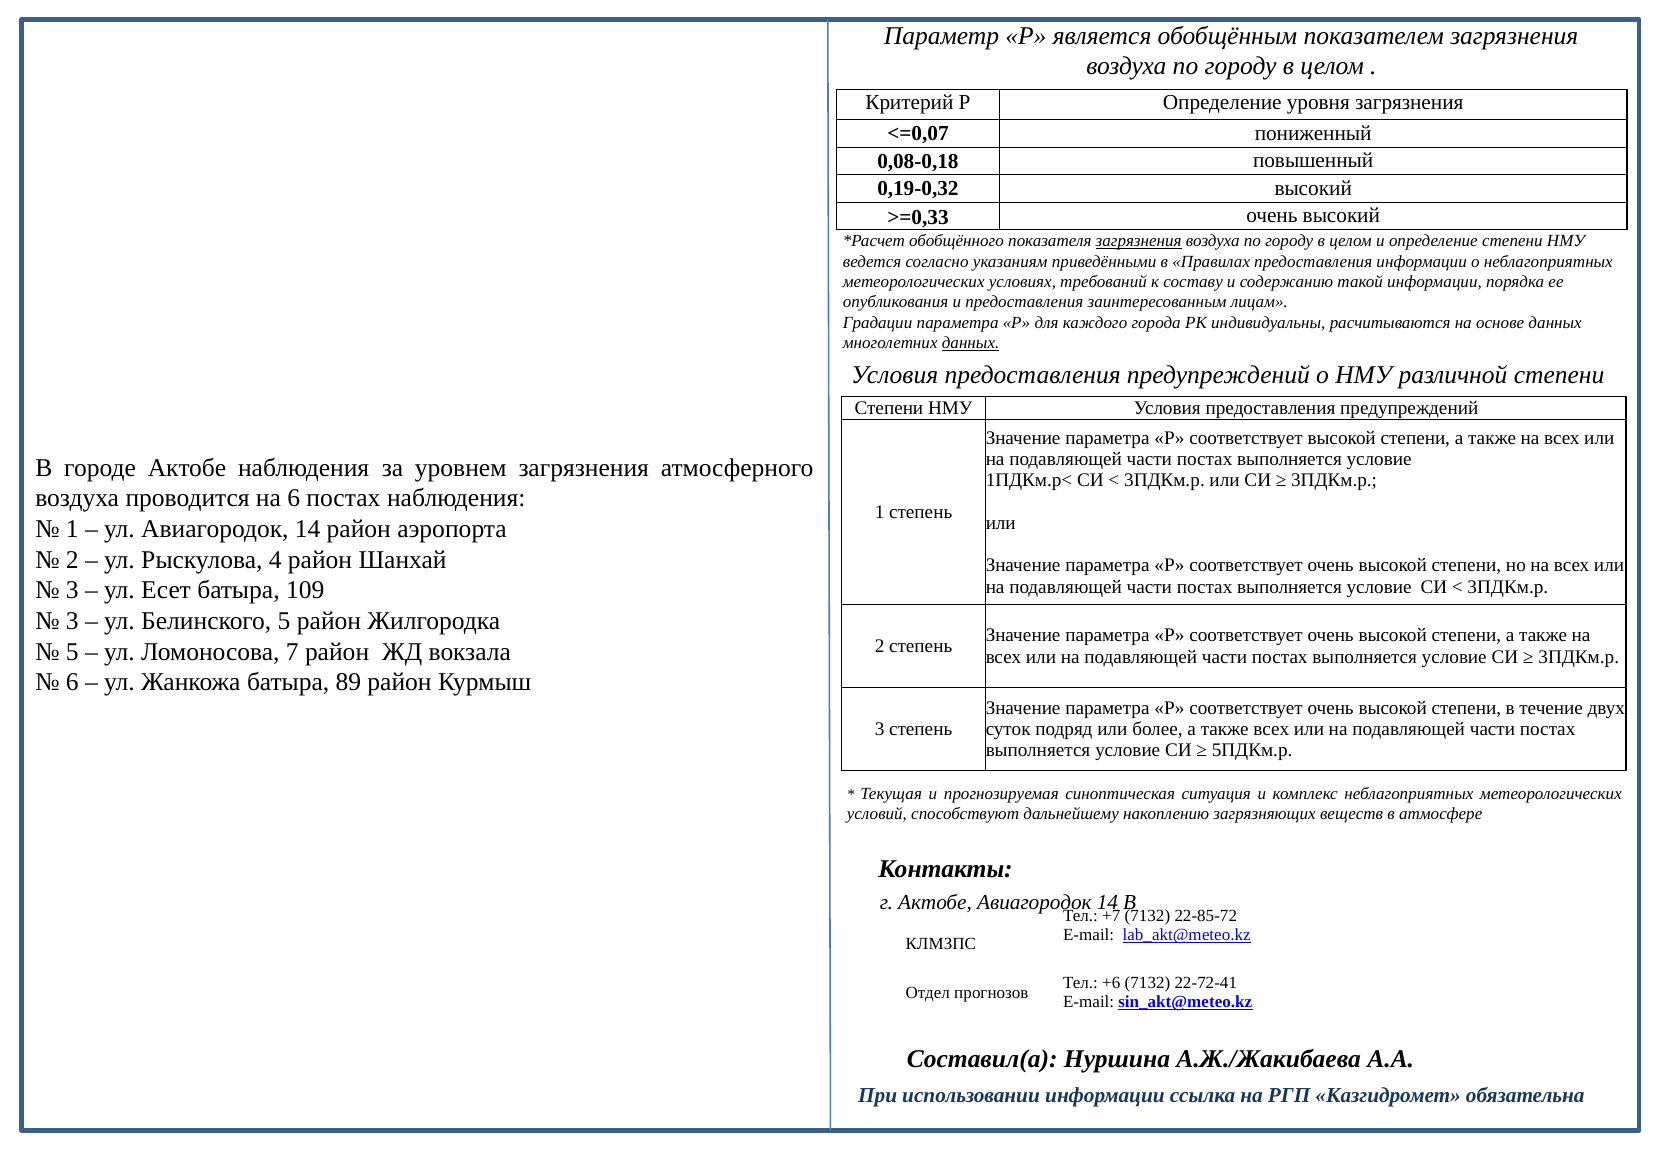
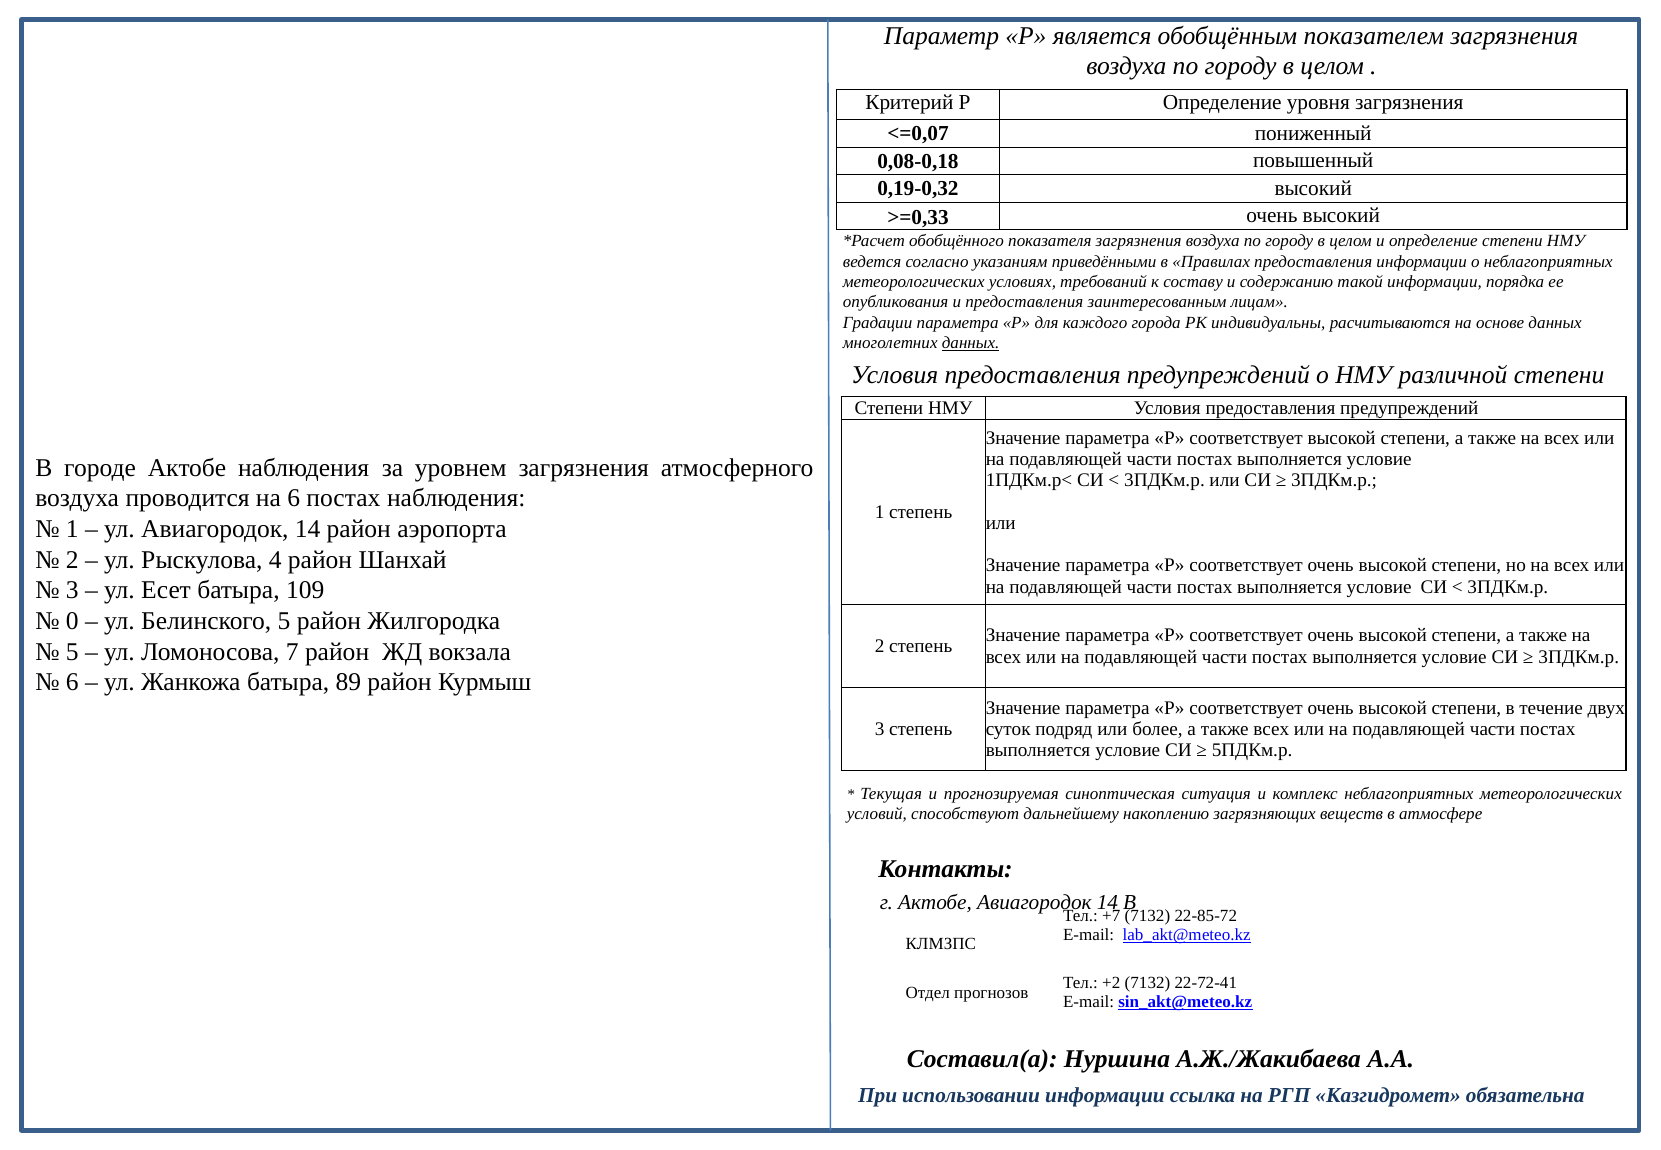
загрязнения at (1139, 241) underline: present -> none
3 at (72, 621): 3 -> 0
+6: +6 -> +2
